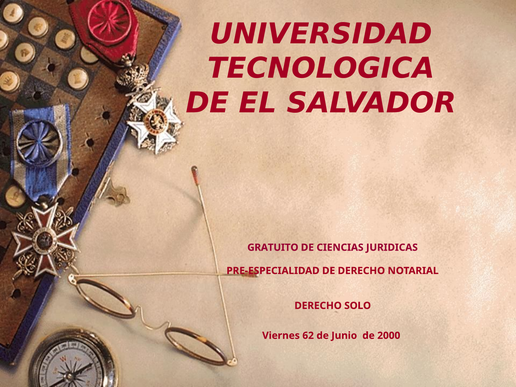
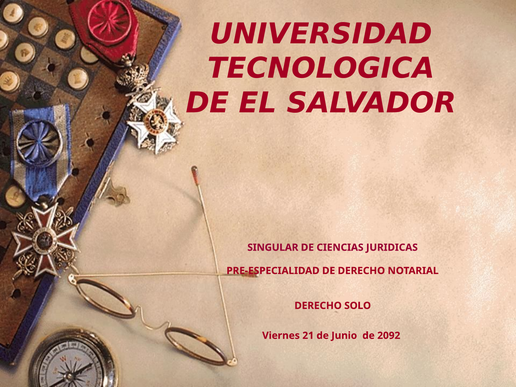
GRATUITO: GRATUITO -> SINGULAR
62: 62 -> 21
2000: 2000 -> 2092
